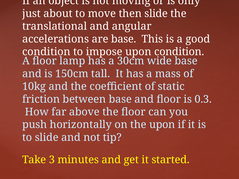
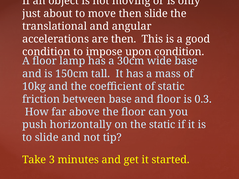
are base: base -> then
the upon: upon -> static
